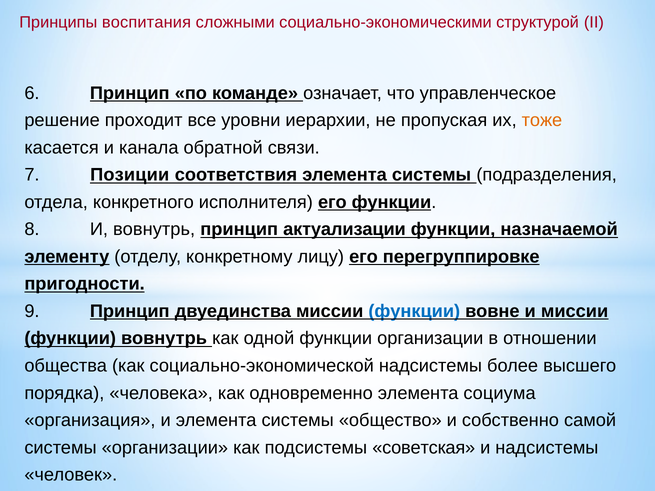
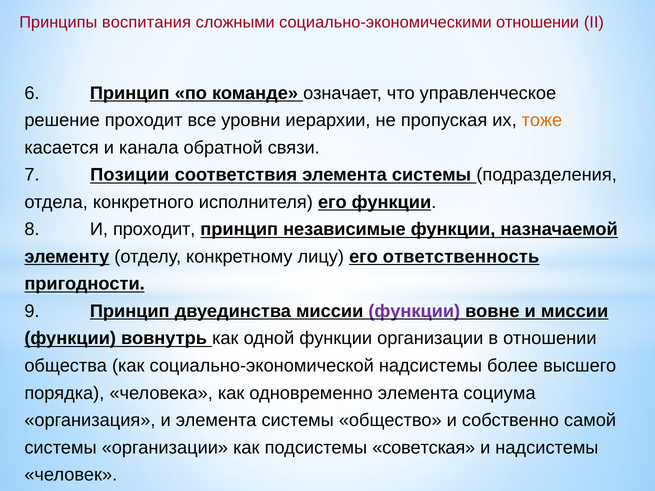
социально-экономическими структурой: структурой -> отношении
И вовнутрь: вовнутрь -> проходит
актуализации: актуализации -> независимые
перегруппировке: перегруппировке -> ответственность
функции at (414, 311) colour: blue -> purple
